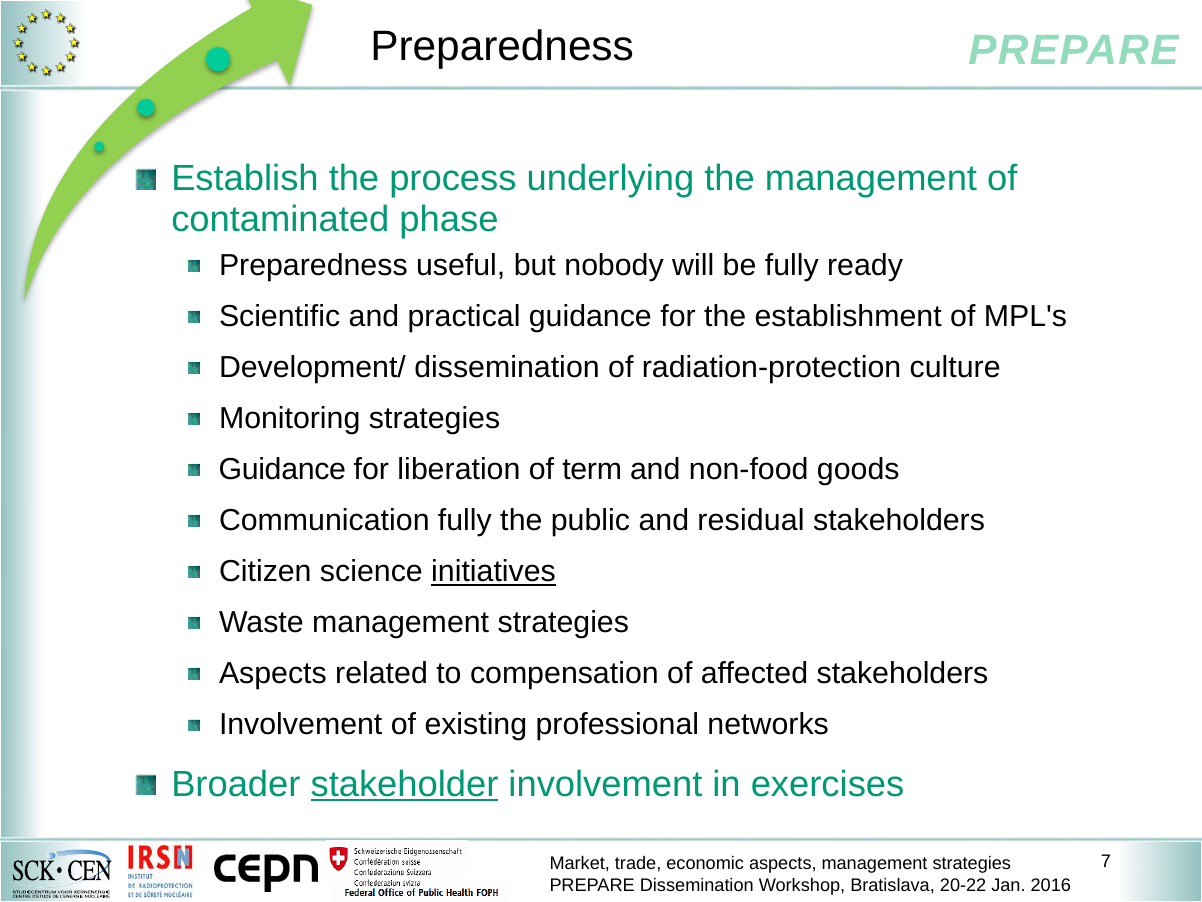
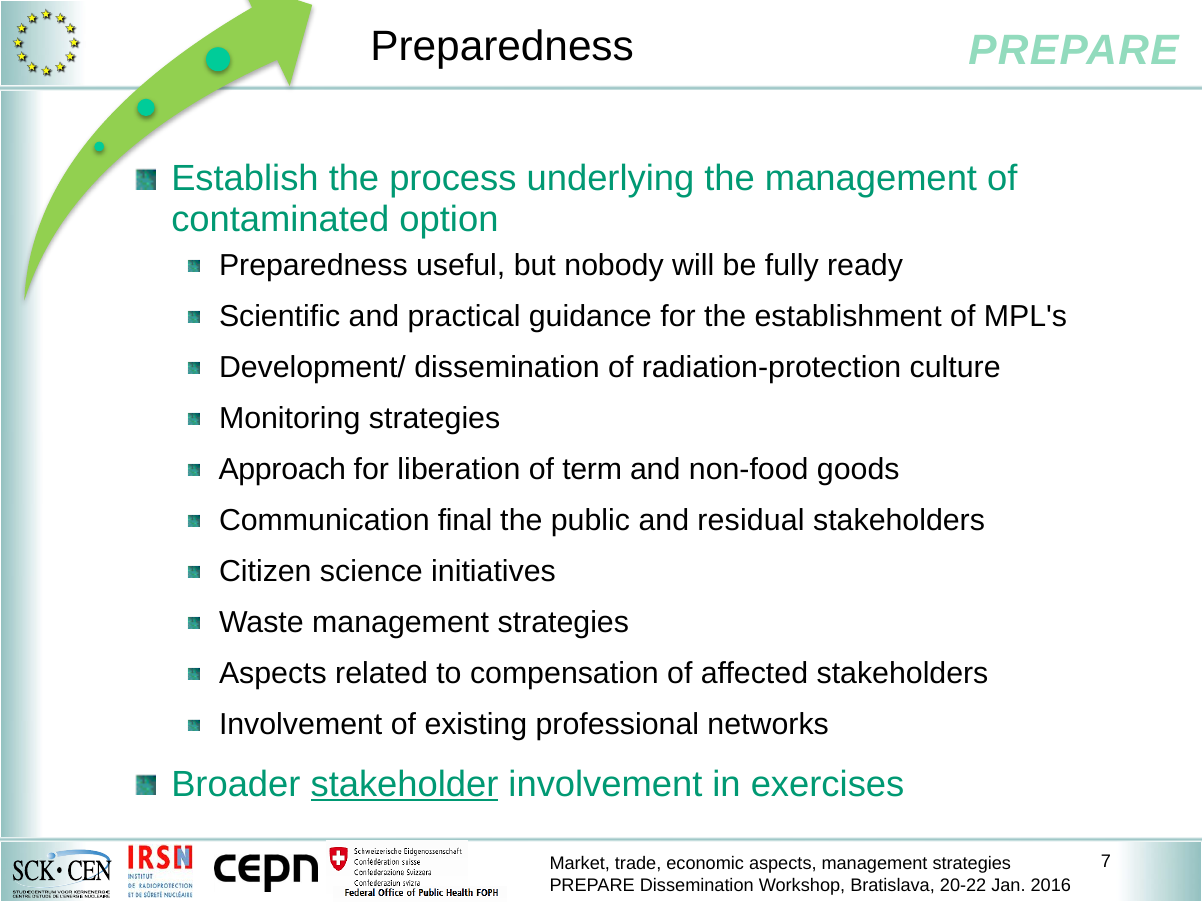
phase: phase -> option
Guidance at (282, 469): Guidance -> Approach
Communication fully: fully -> final
initiatives underline: present -> none
